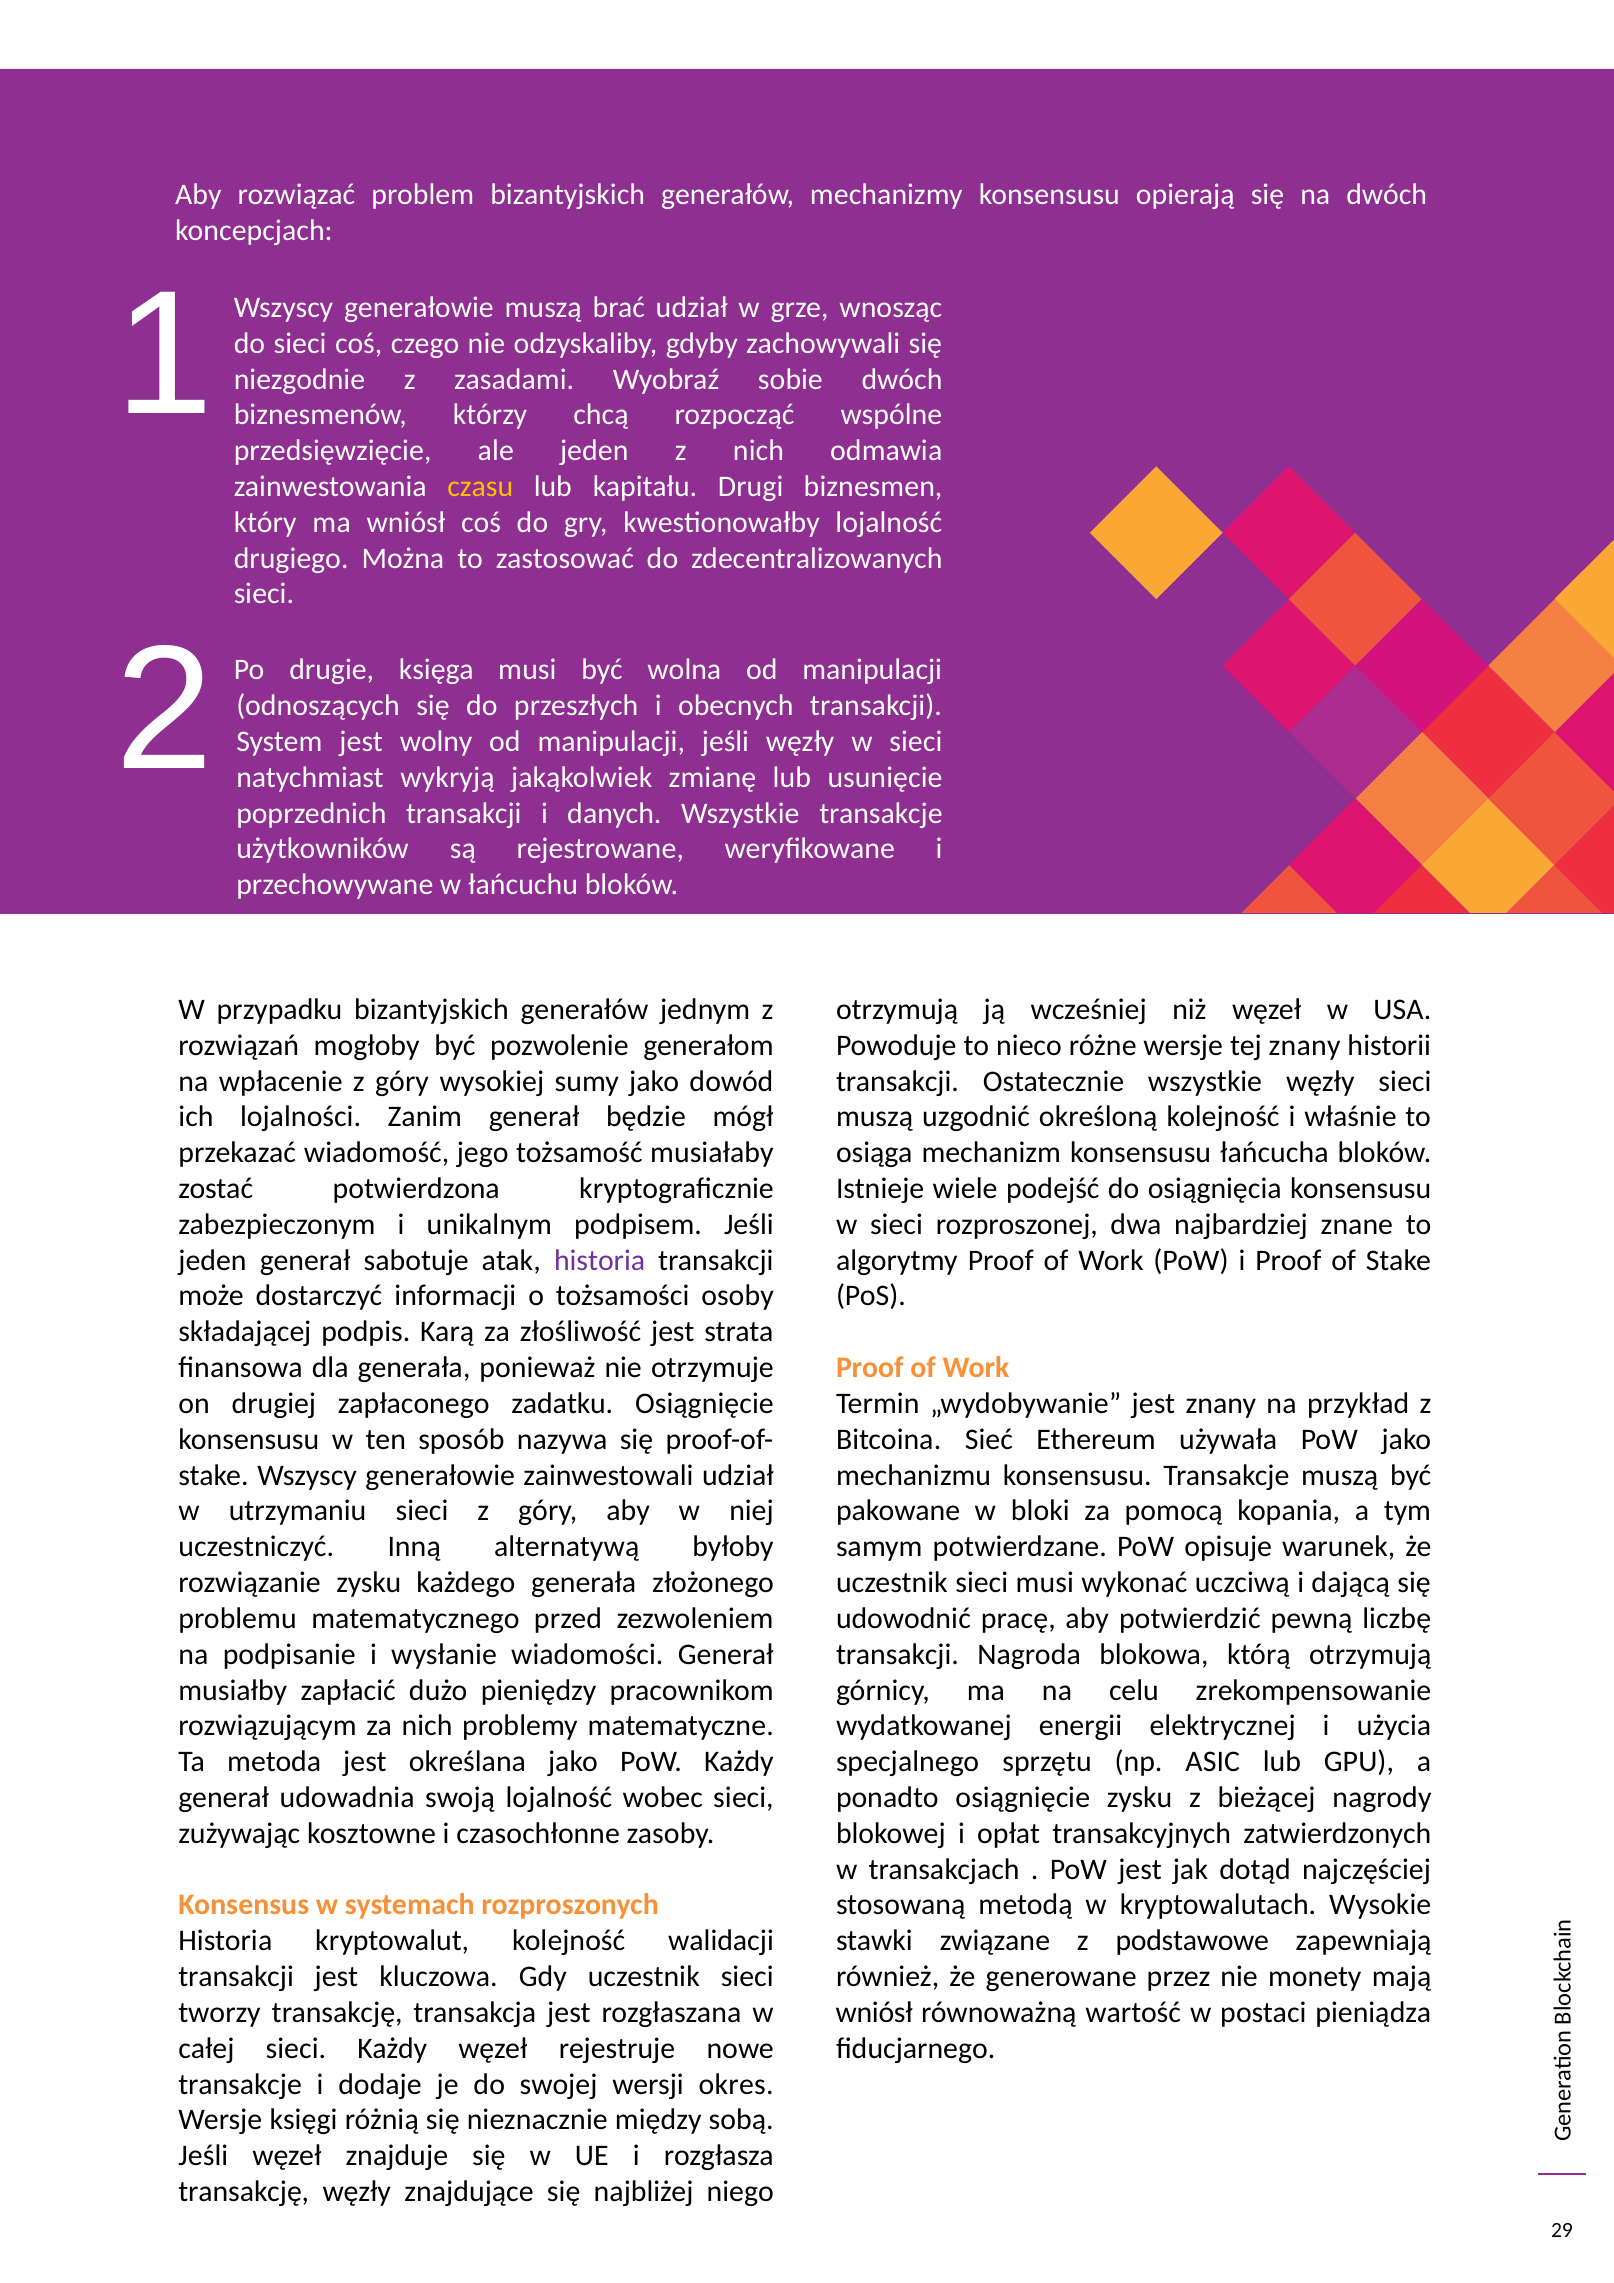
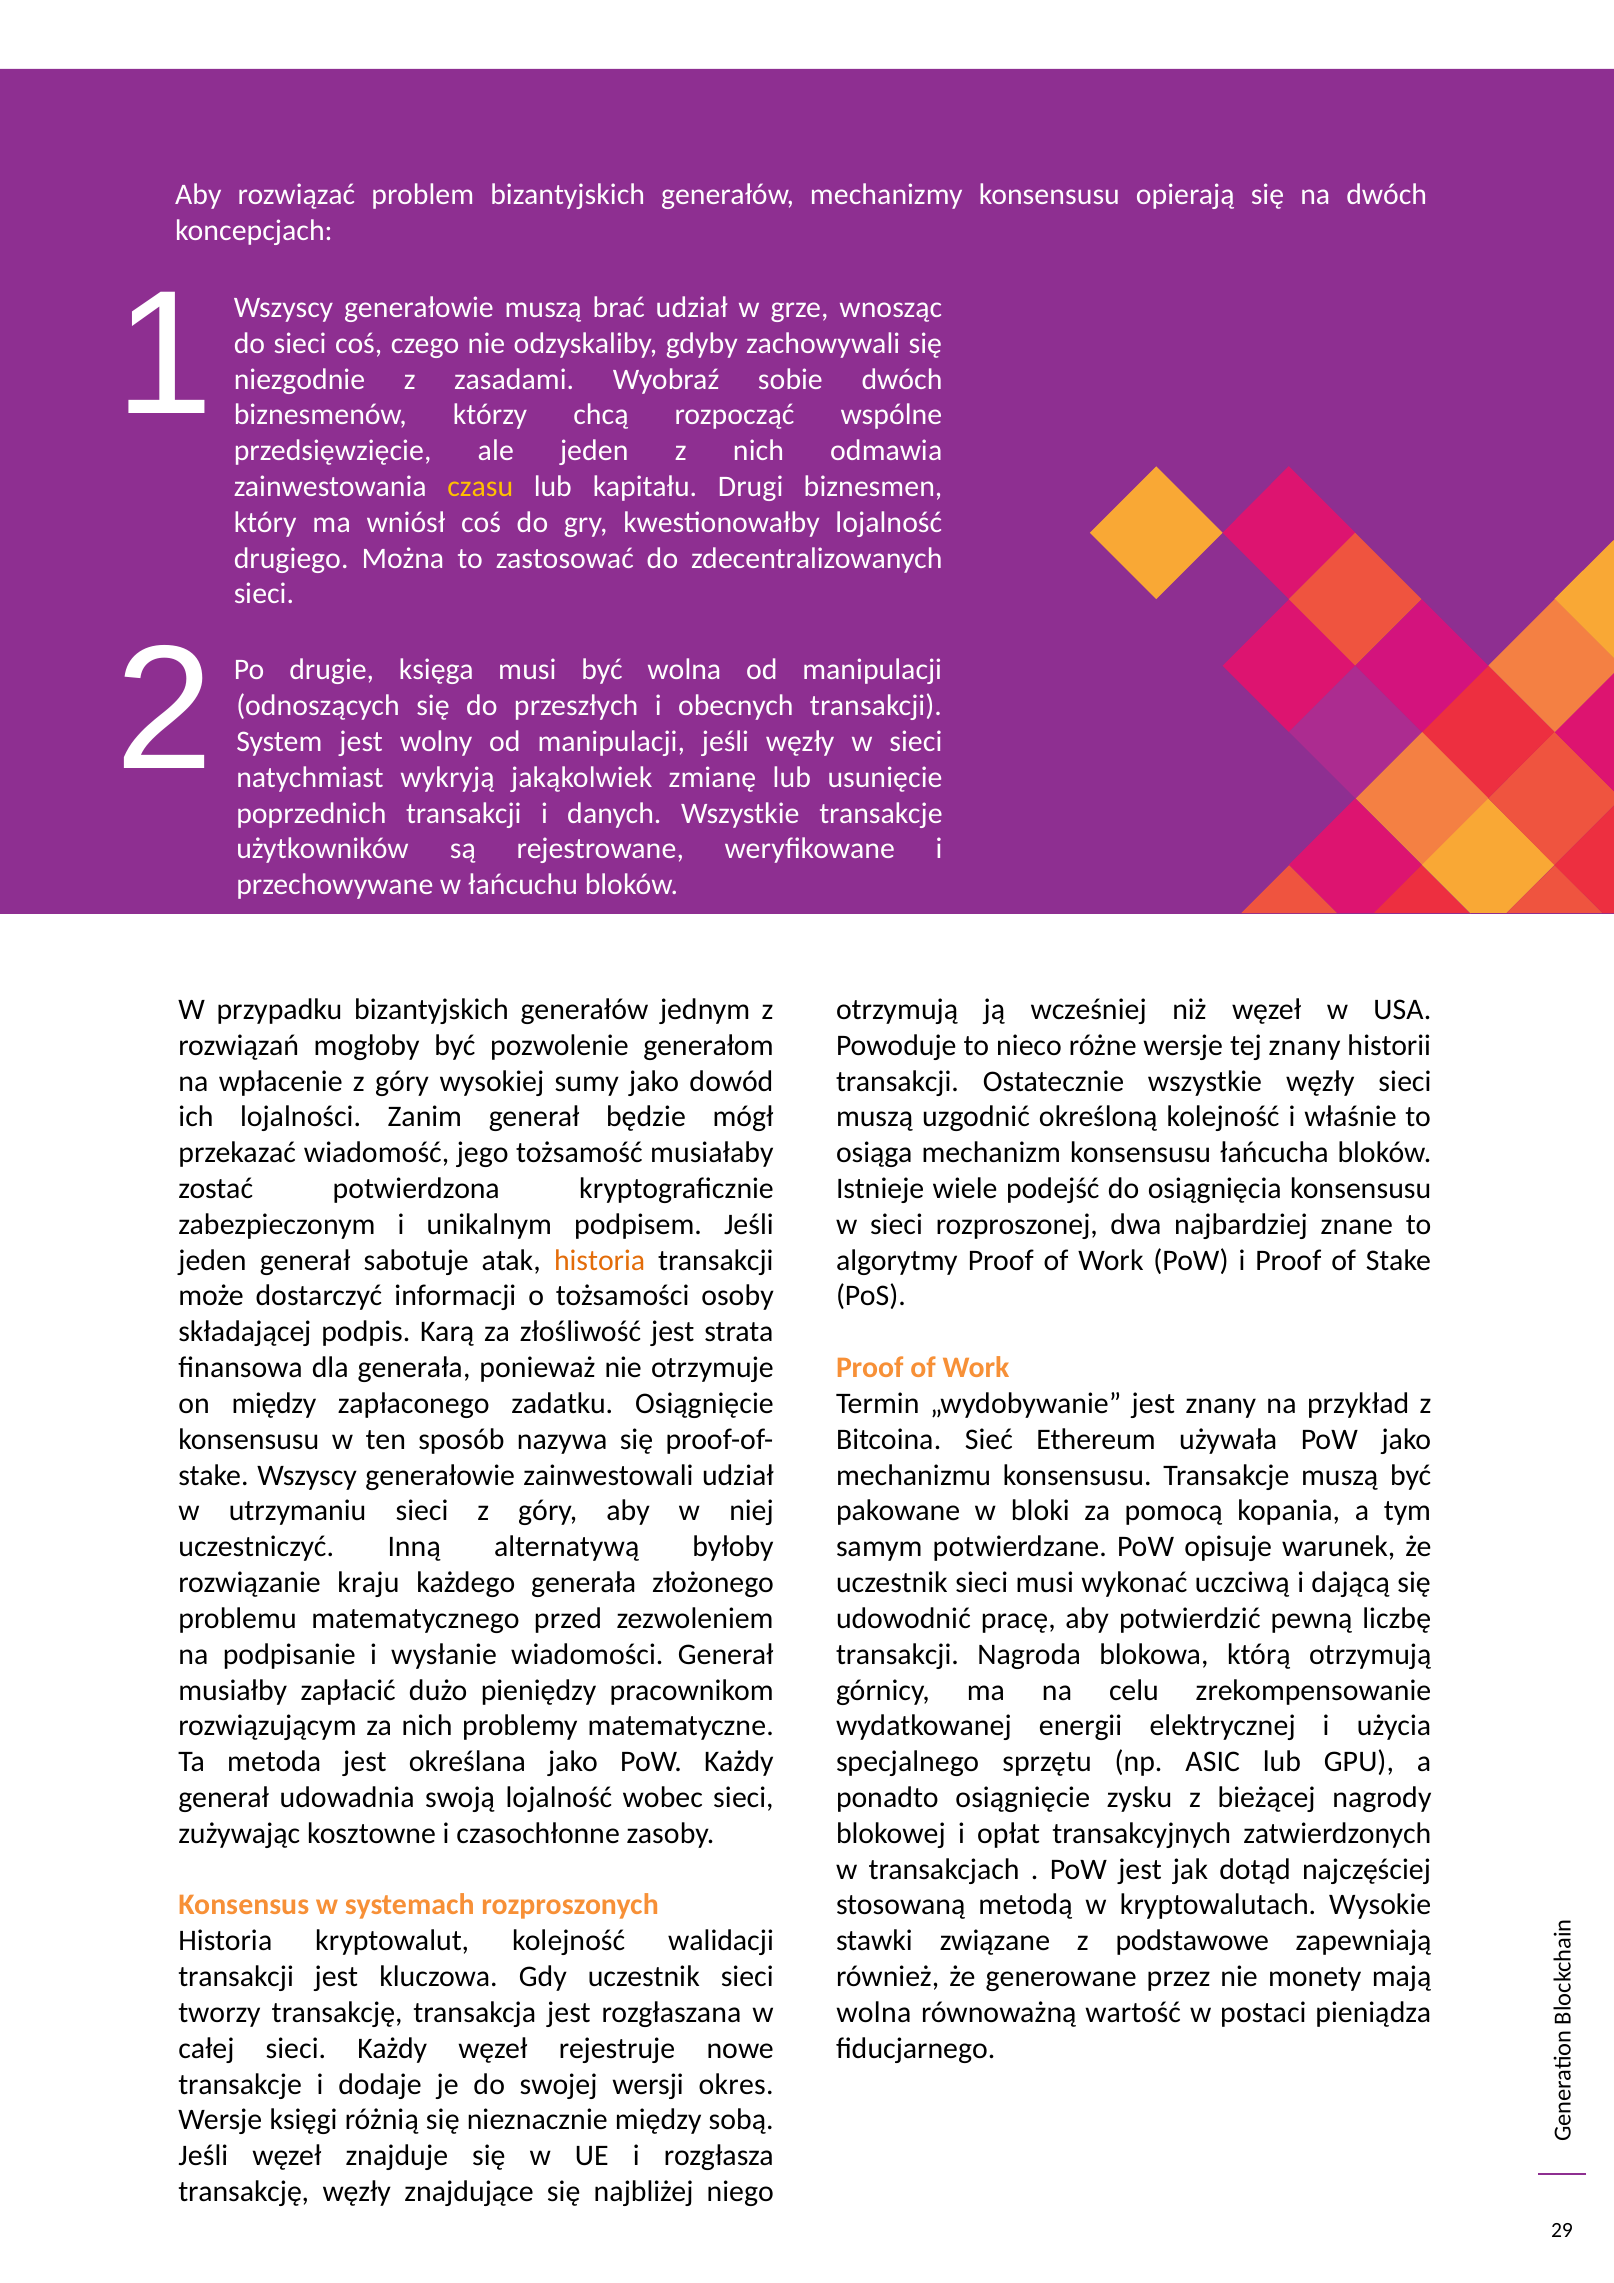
historia at (600, 1260) colour: purple -> orange
on drugiej: drugiej -> między
rozwiązanie zysku: zysku -> kraju
wniósł at (874, 2012): wniósł -> wolna
